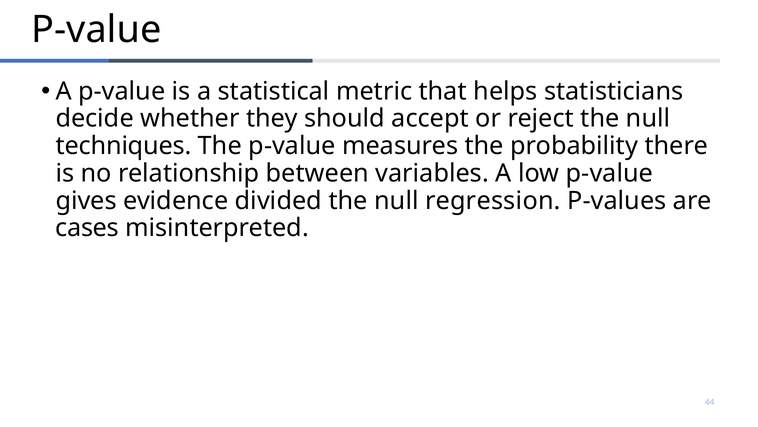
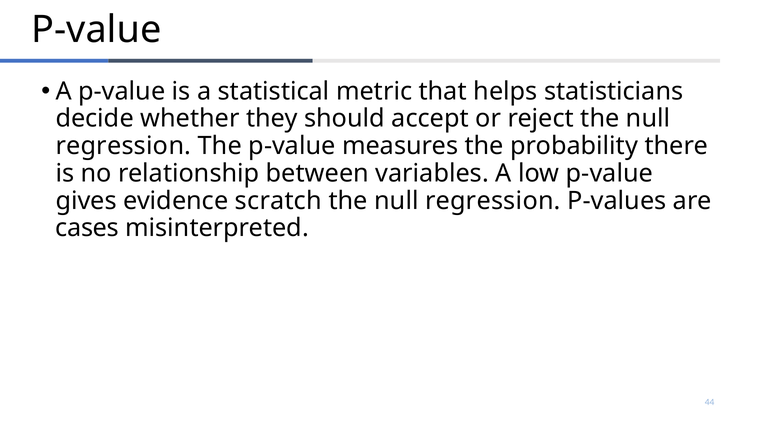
techniques at (124, 146): techniques -> regression
divided: divided -> scratch
